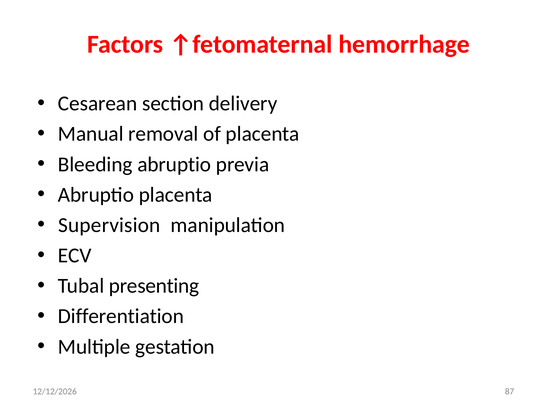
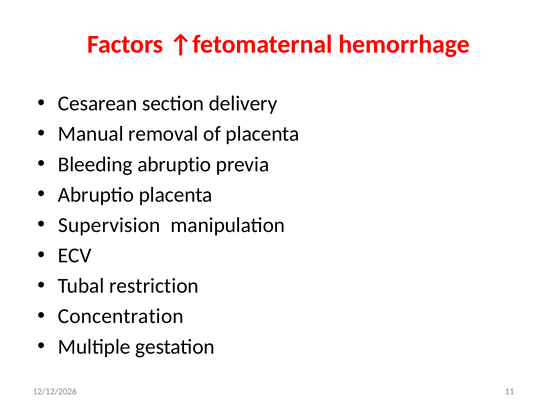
presenting: presenting -> restriction
Differentiation: Differentiation -> Concentration
87: 87 -> 11
